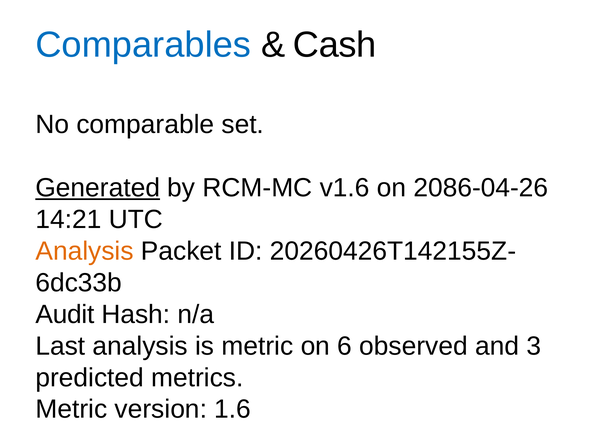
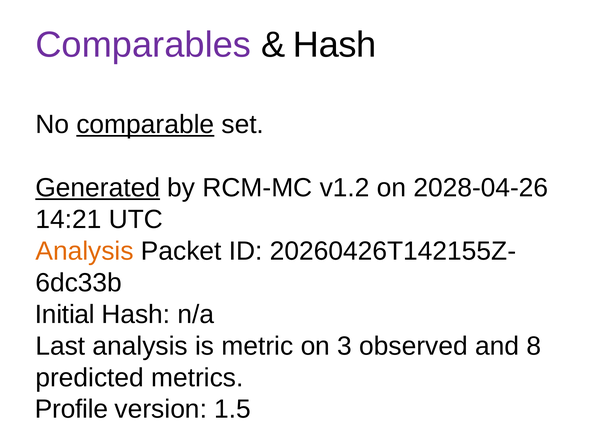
Comparables colour: blue -> purple
Cash at (335, 45): Cash -> Hash
comparable underline: none -> present
v1.6: v1.6 -> v1.2
2086-04-26: 2086-04-26 -> 2028-04-26
Audit: Audit -> Initial
6: 6 -> 3
3: 3 -> 8
Metric at (71, 409): Metric -> Profile
1.6: 1.6 -> 1.5
